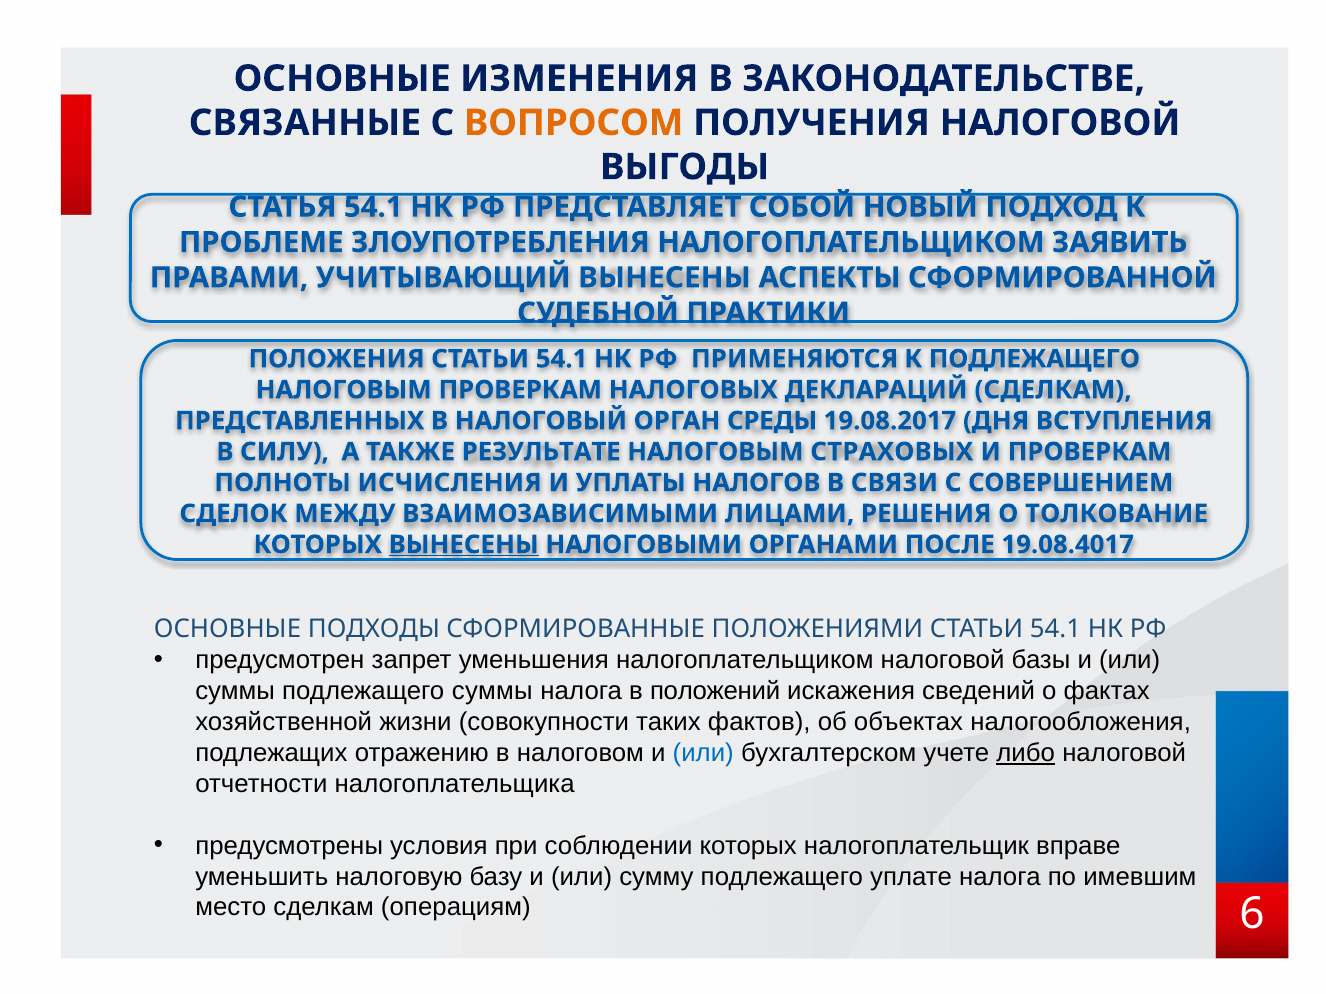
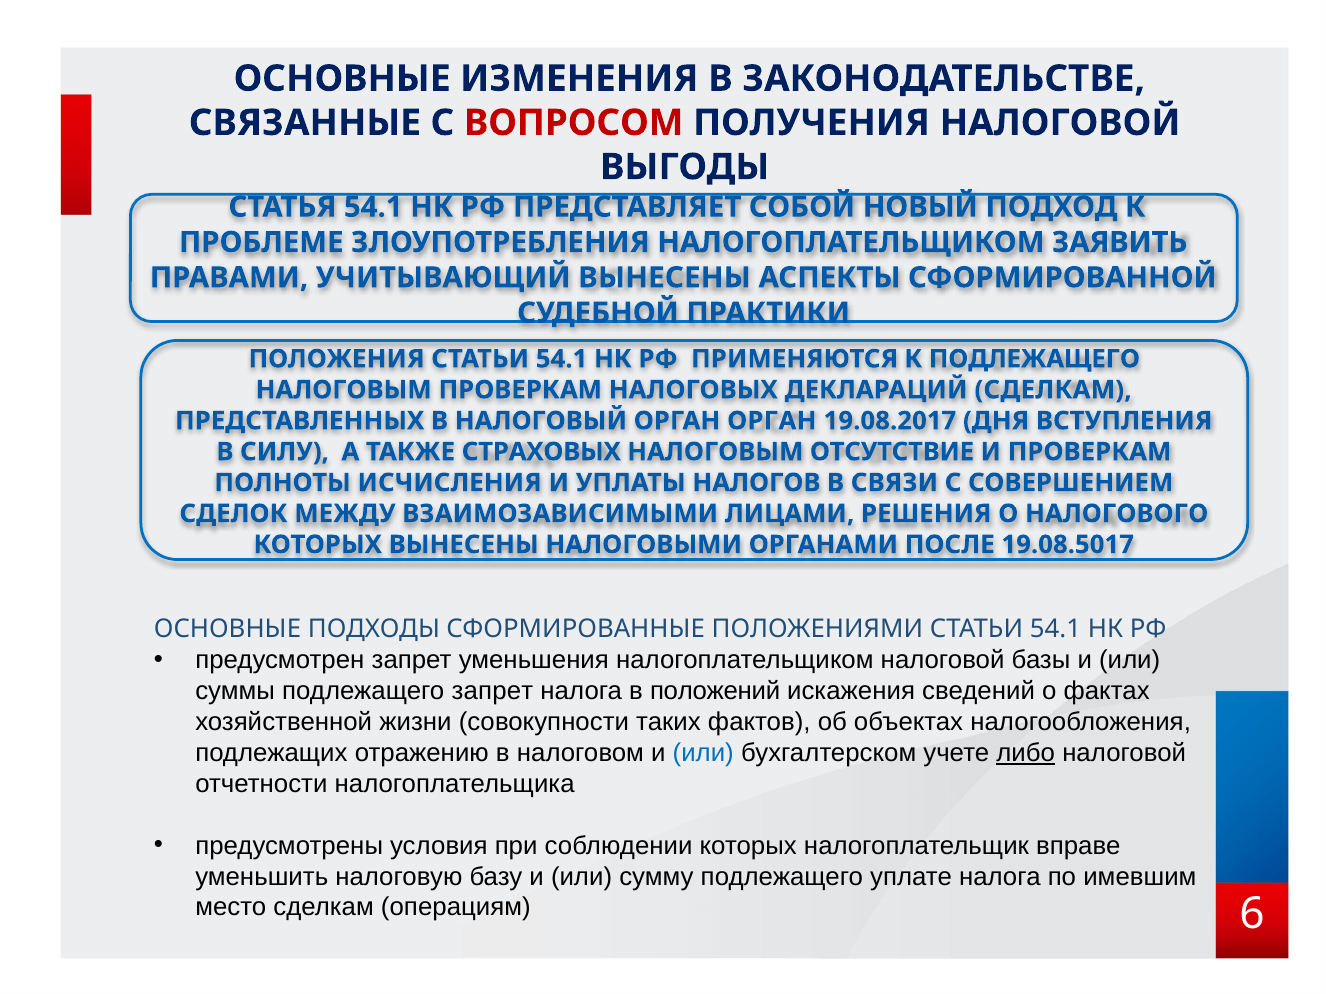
ВОПРОСОМ colour: orange -> red
ОРГАН СРЕДЫ: СРЕДЫ -> ОРГАН
РЕЗУЛЬТАТЕ: РЕЗУЛЬТАТЕ -> СТРАХОВЫХ
СТРАХОВЫХ: СТРАХОВЫХ -> ОТСУТСТВИЕ
ТОЛКОВАНИЕ: ТОЛКОВАНИЕ -> НАЛОГОВОГО
ВЫНЕСЕНЫ at (464, 545) underline: present -> none
19.08.4017: 19.08.4017 -> 19.08.5017
подлежащего суммы: суммы -> запрет
